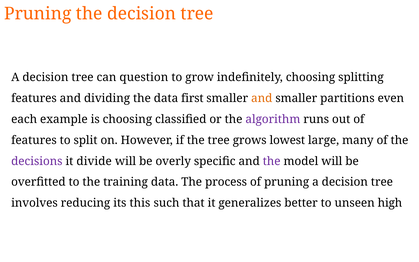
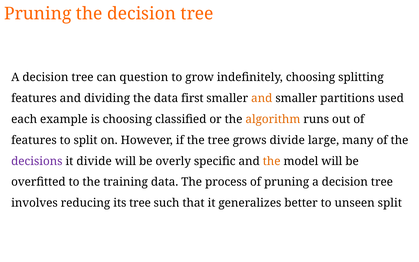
even: even -> used
algorithm colour: purple -> orange
grows lowest: lowest -> divide
the at (272, 161) colour: purple -> orange
its this: this -> tree
unseen high: high -> split
